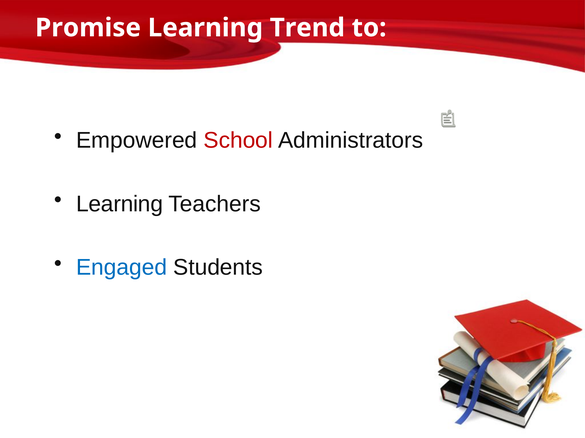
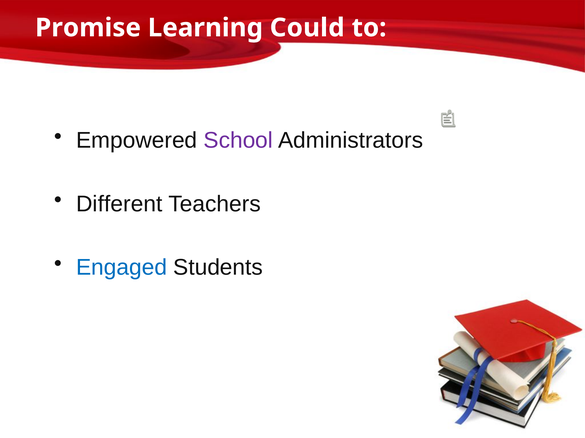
Trend: Trend -> Could
School colour: red -> purple
Learning at (120, 204): Learning -> Different
